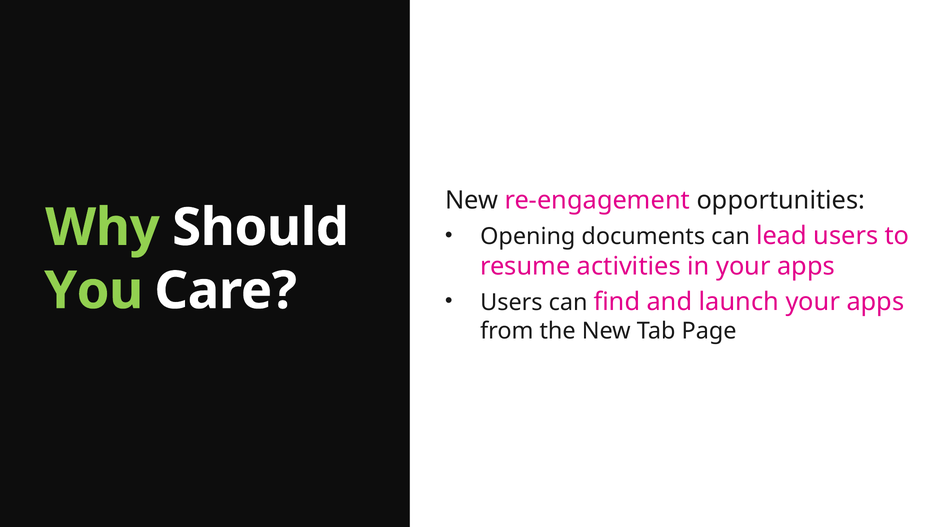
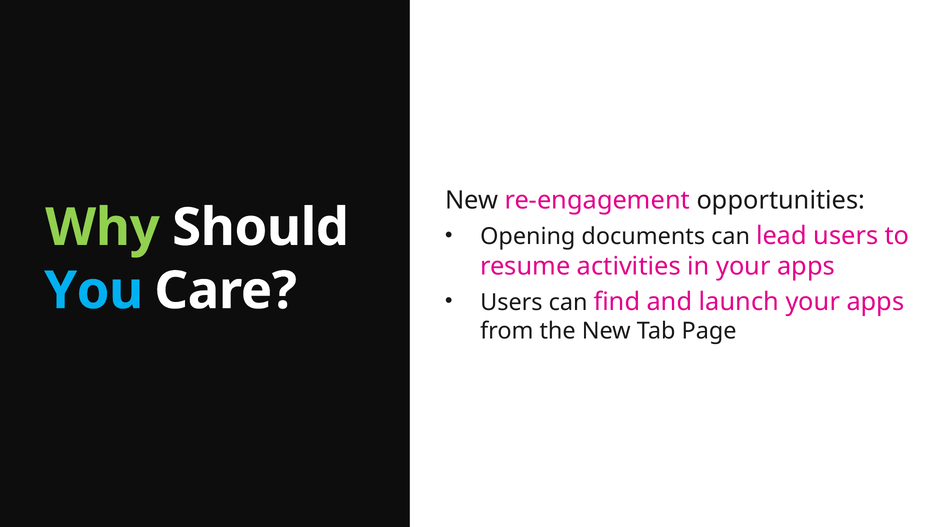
You colour: light green -> light blue
